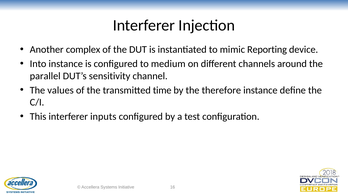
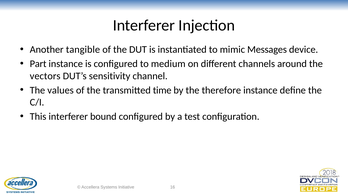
complex: complex -> tangible
Reporting: Reporting -> Messages
Into: Into -> Part
parallel: parallel -> vectors
inputs: inputs -> bound
